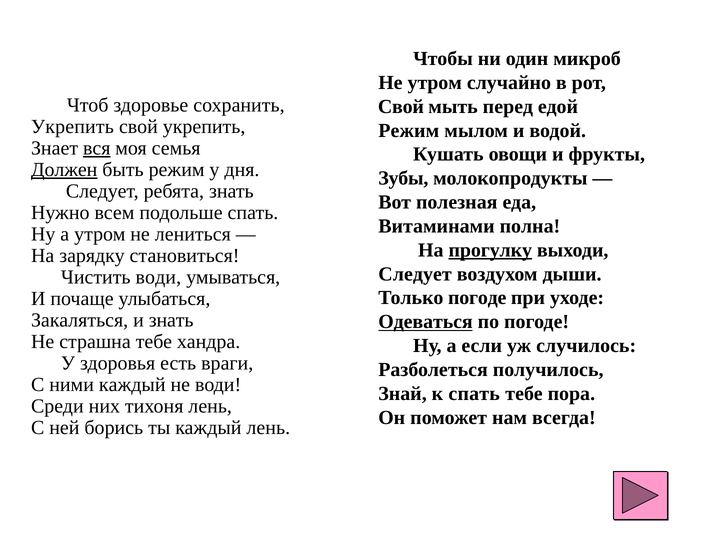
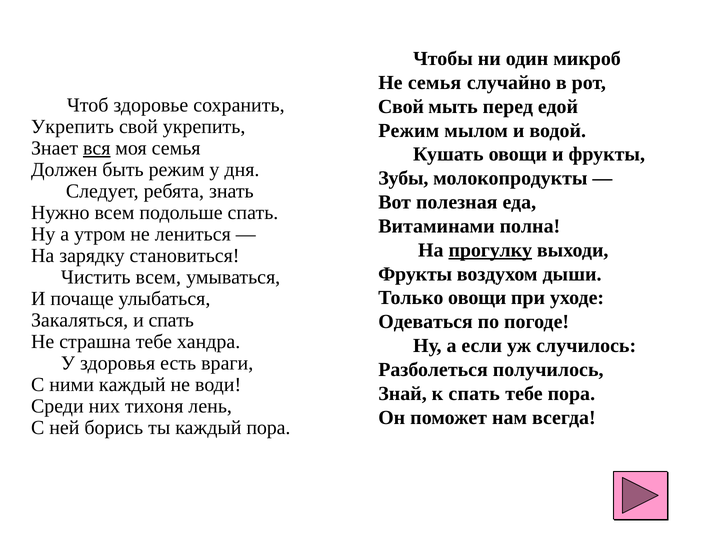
Не утром: утром -> семья
Должен underline: present -> none
Следует at (415, 274): Следует -> Фрукты
Чистить води: води -> всем
Только погоде: погоде -> овощи
и знать: знать -> спать
Одеваться underline: present -> none
каждый лень: лень -> пора
